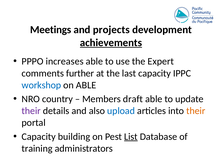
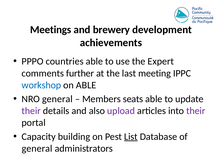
projects: projects -> brewery
achievements underline: present -> none
increases: increases -> countries
last capacity: capacity -> meeting
NRO country: country -> general
draft: draft -> seats
upload colour: blue -> purple
their at (196, 111) colour: orange -> purple
training at (37, 148): training -> general
